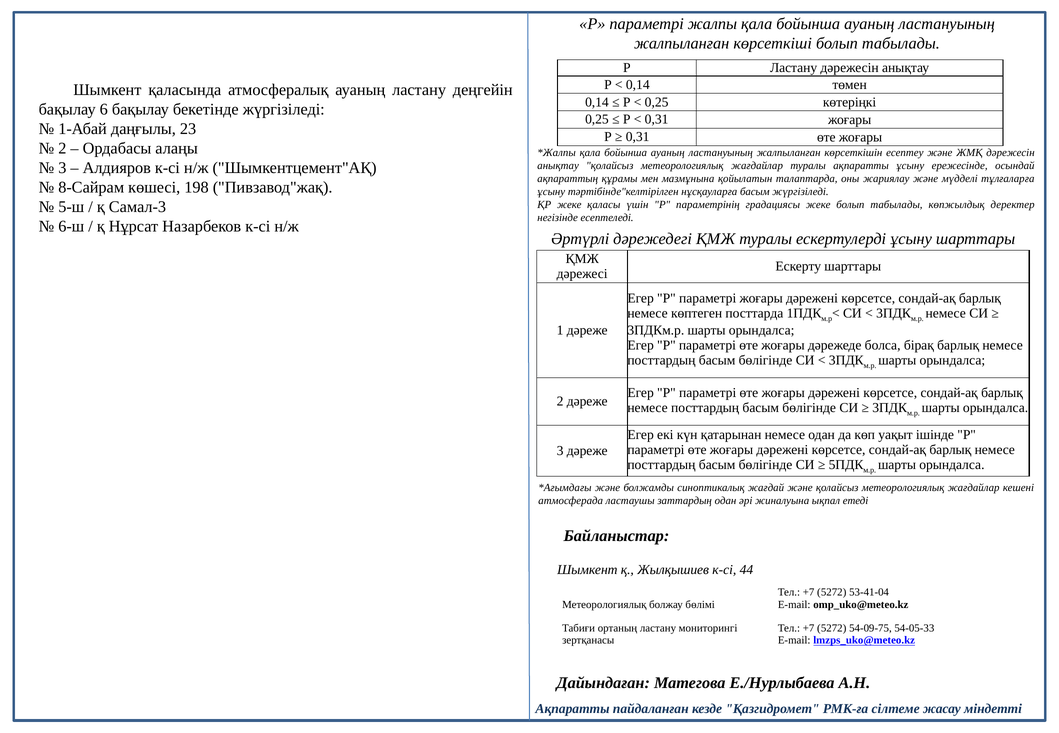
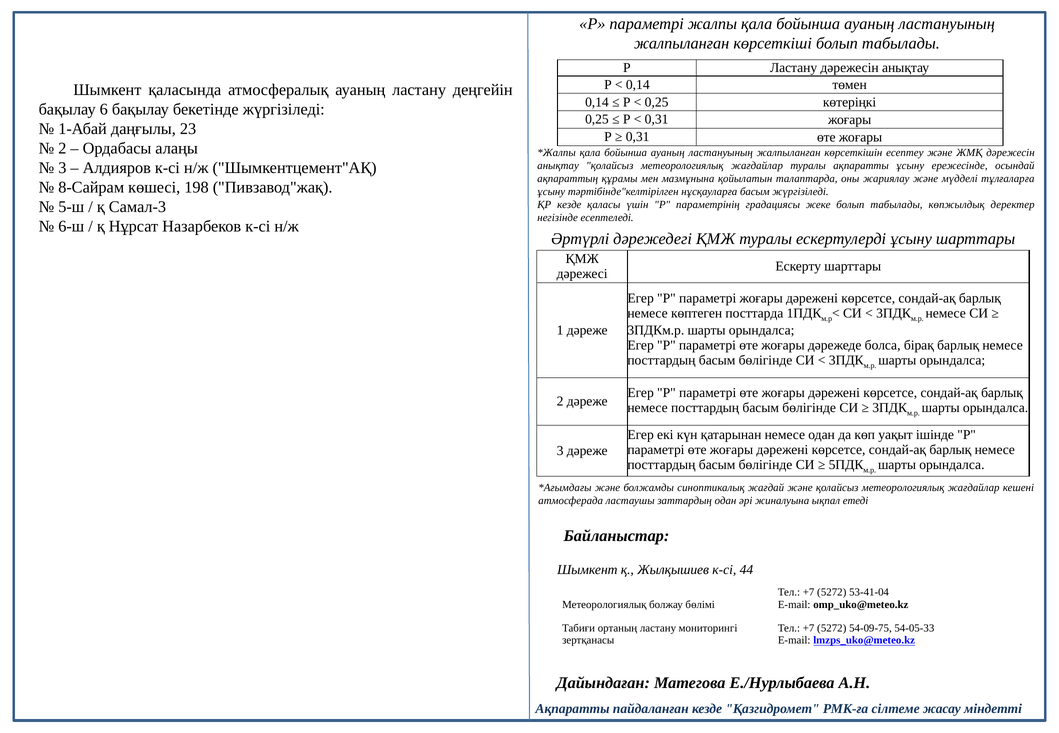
ҚР жеке: жеке -> кезде
